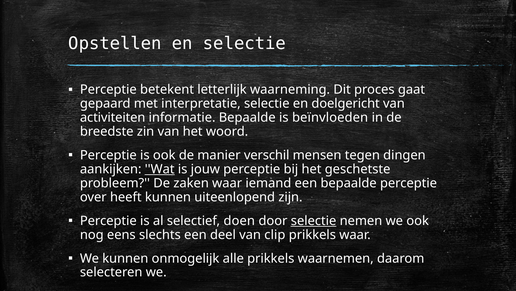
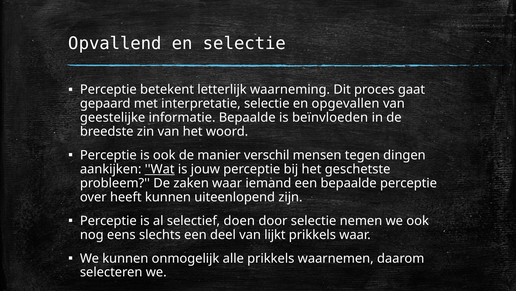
Opstellen: Opstellen -> Opvallend
doelgericht: doelgericht -> opgevallen
activiteiten: activiteiten -> geestelijke
selectie at (314, 220) underline: present -> none
clip: clip -> lijkt
